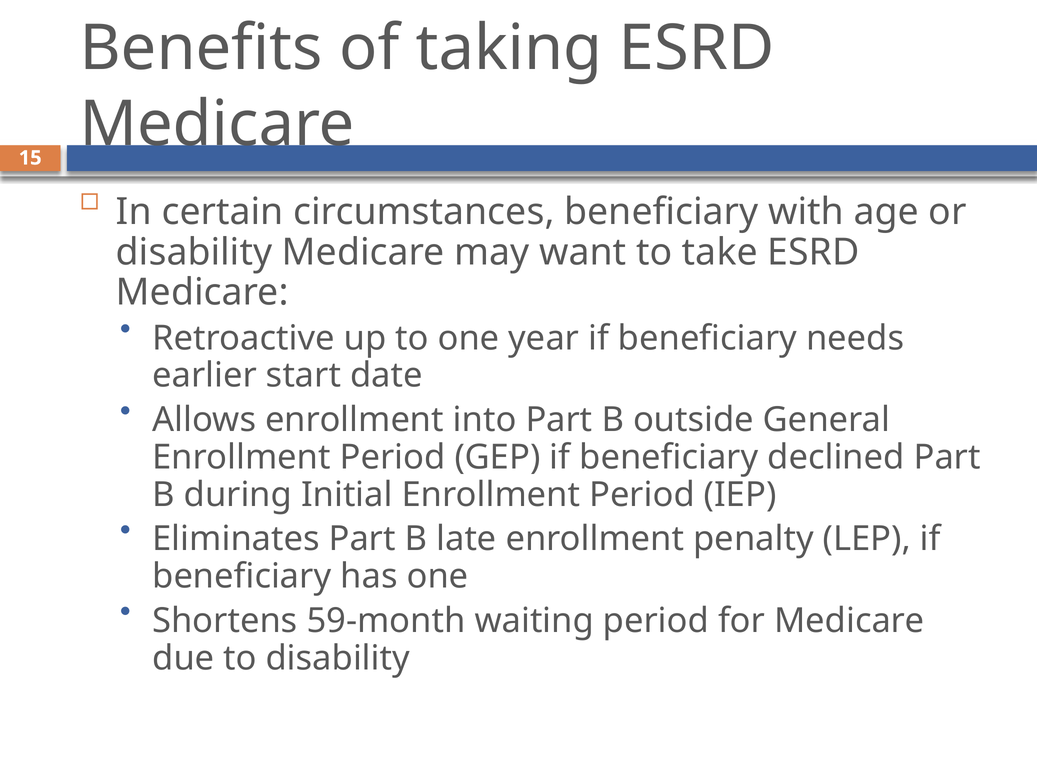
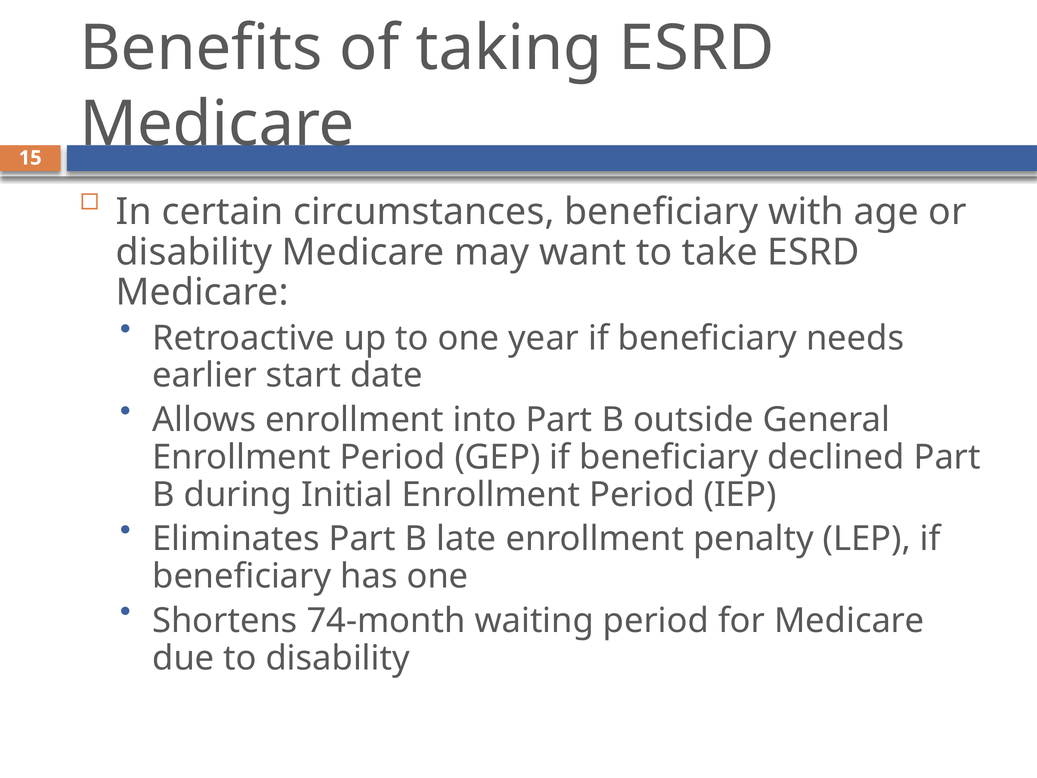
59-month: 59-month -> 74-month
